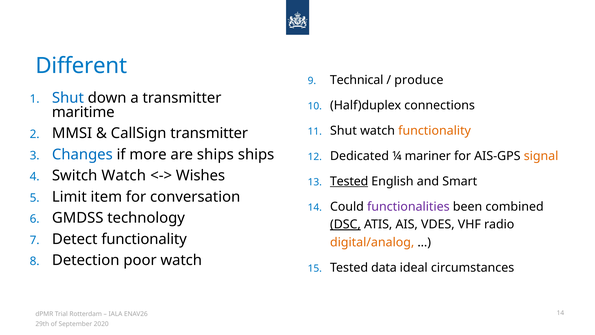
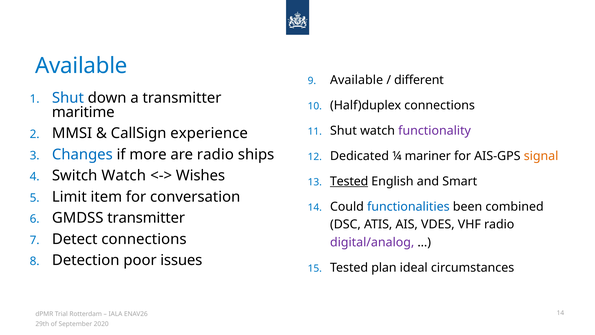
Different at (81, 66): Different -> Available
Technical at (357, 80): Technical -> Available
produce: produce -> different
functionality at (435, 131) colour: orange -> purple
CallSign transmitter: transmitter -> experience
are ships: ships -> radio
functionalities colour: purple -> blue
GMDSS technology: technology -> transmitter
DSC underline: present -> none
Detect functionality: functionality -> connections
digital/analog colour: orange -> purple
poor watch: watch -> issues
data: data -> plan
